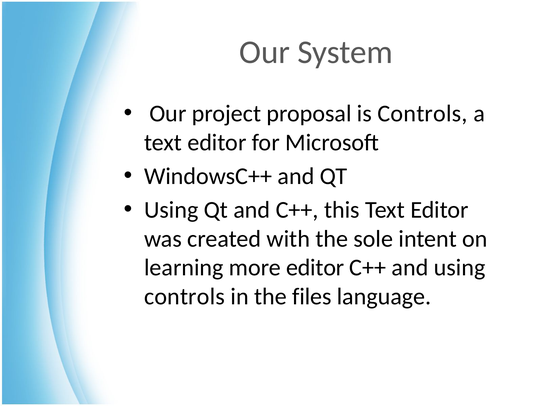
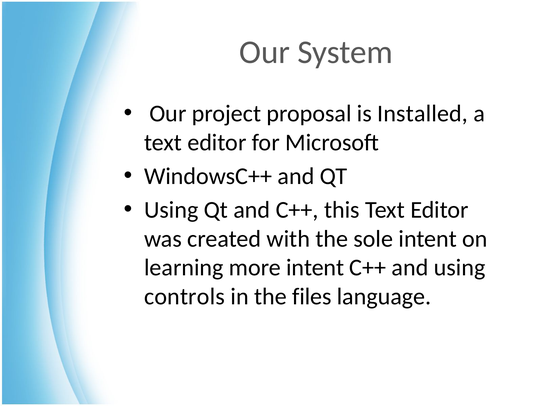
is Controls: Controls -> Installed
more editor: editor -> intent
